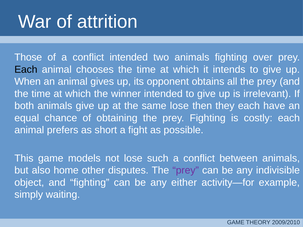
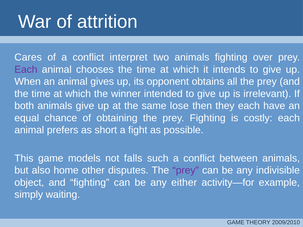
Those: Those -> Cares
conflict intended: intended -> interpret
Each at (26, 70) colour: black -> purple
not lose: lose -> falls
